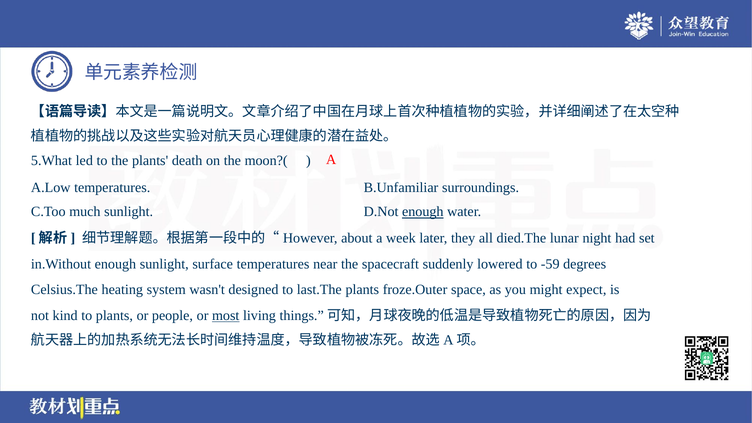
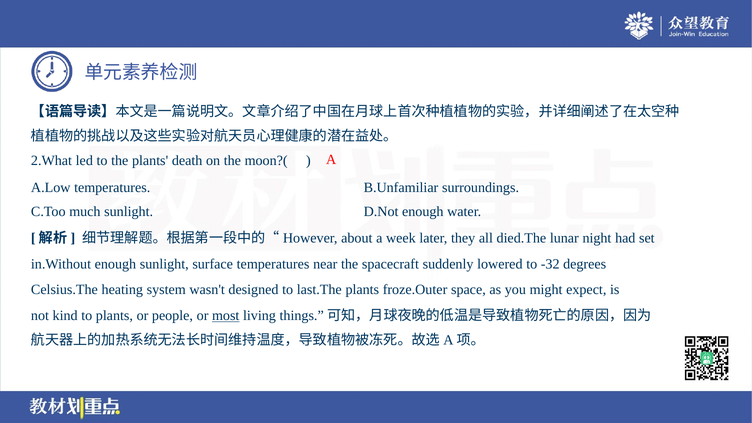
5.What: 5.What -> 2.What
enough at (423, 212) underline: present -> none
-59: -59 -> -32
